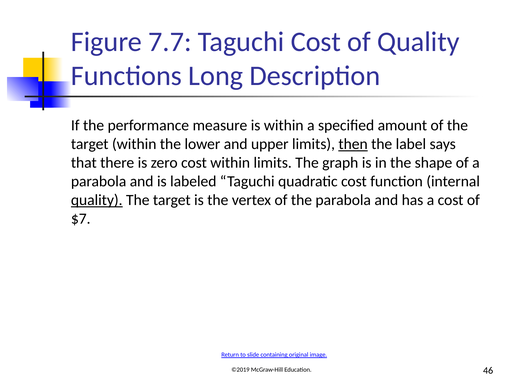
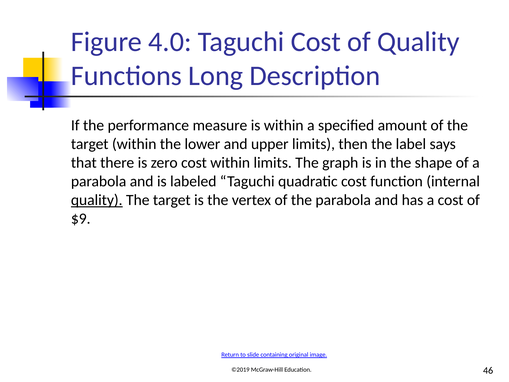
7.7: 7.7 -> 4.0
then underline: present -> none
$7: $7 -> $9
